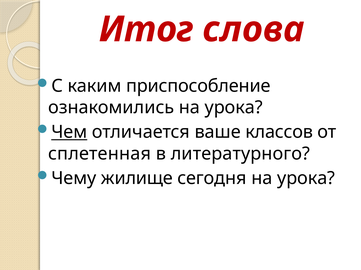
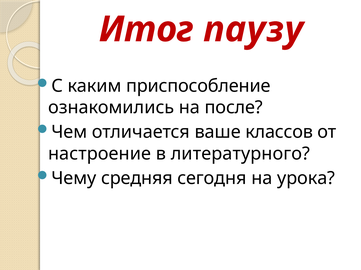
слова: слова -> паузу
ознакомились на урока: урока -> после
Чем underline: present -> none
сплетенная: сплетенная -> настроение
жилище: жилище -> средняя
